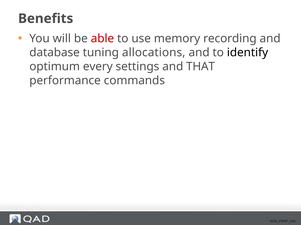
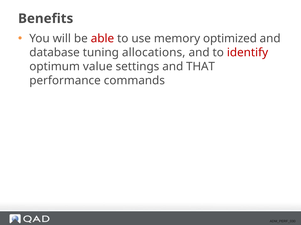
recording: recording -> optimized
identify colour: black -> red
every: every -> value
